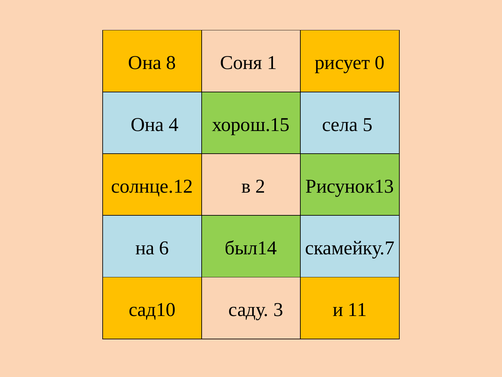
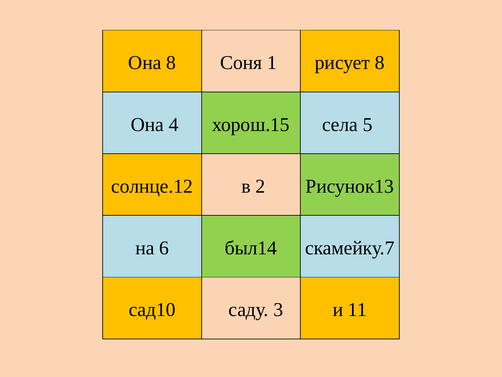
рисует 0: 0 -> 8
